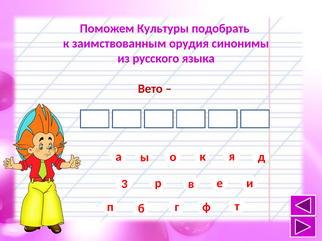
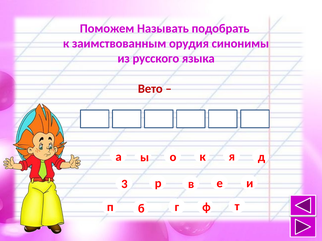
Культуры: Культуры -> Называть
